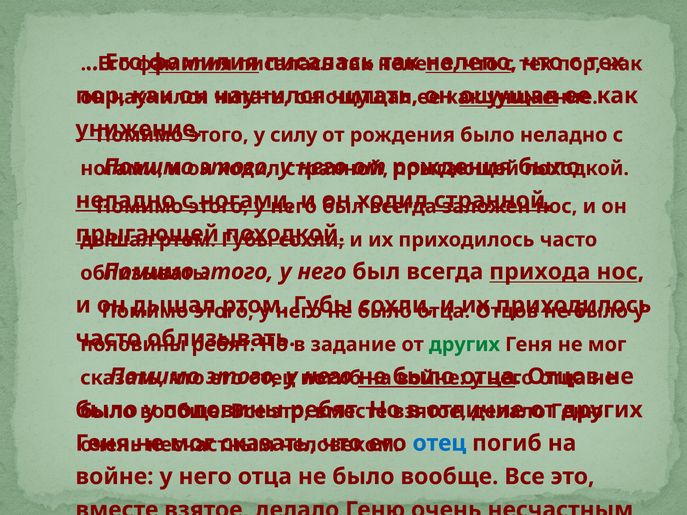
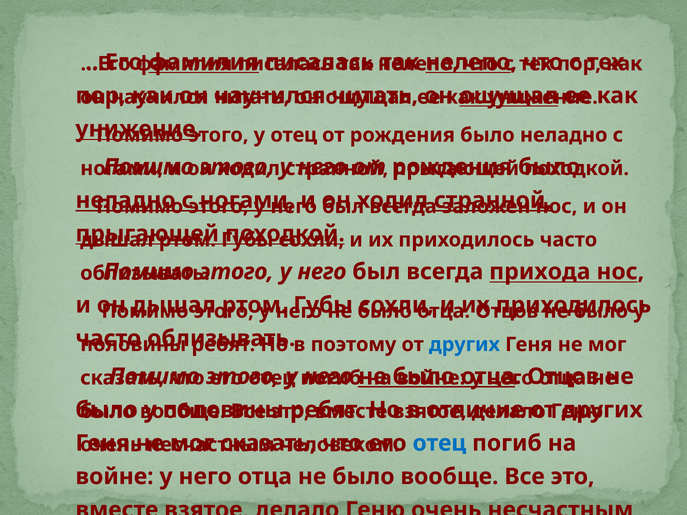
у силу: силу -> отец
задание: задание -> поэтому
других at (464, 345) colour: green -> blue
